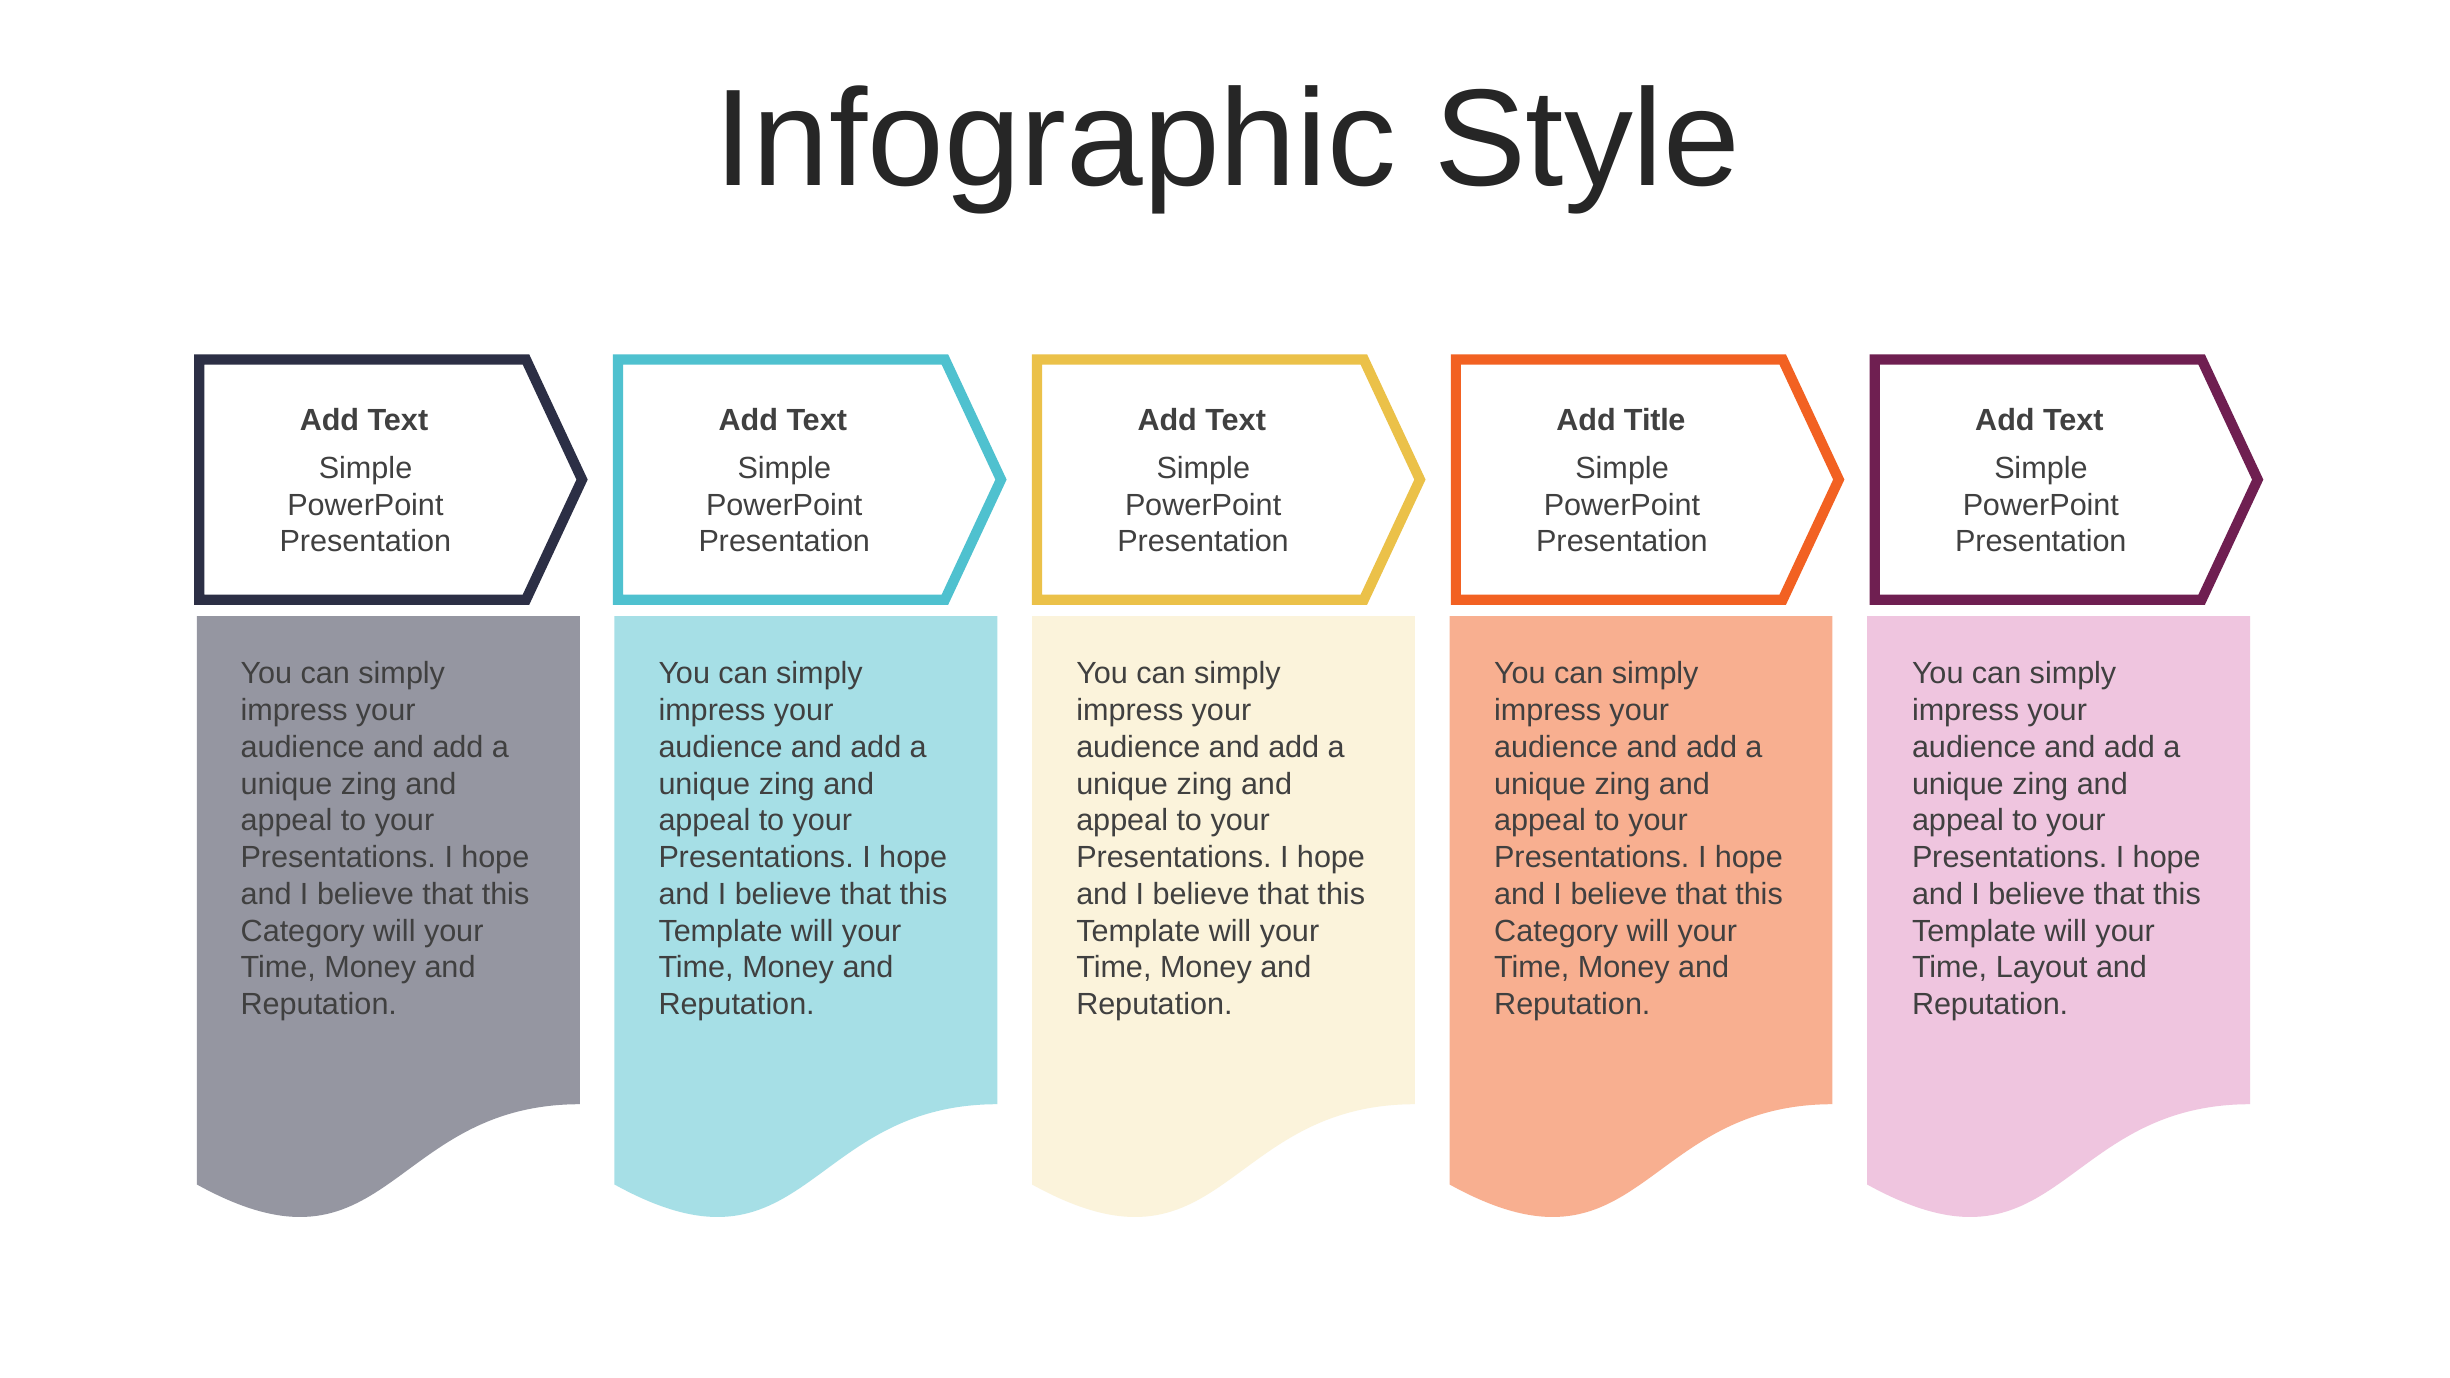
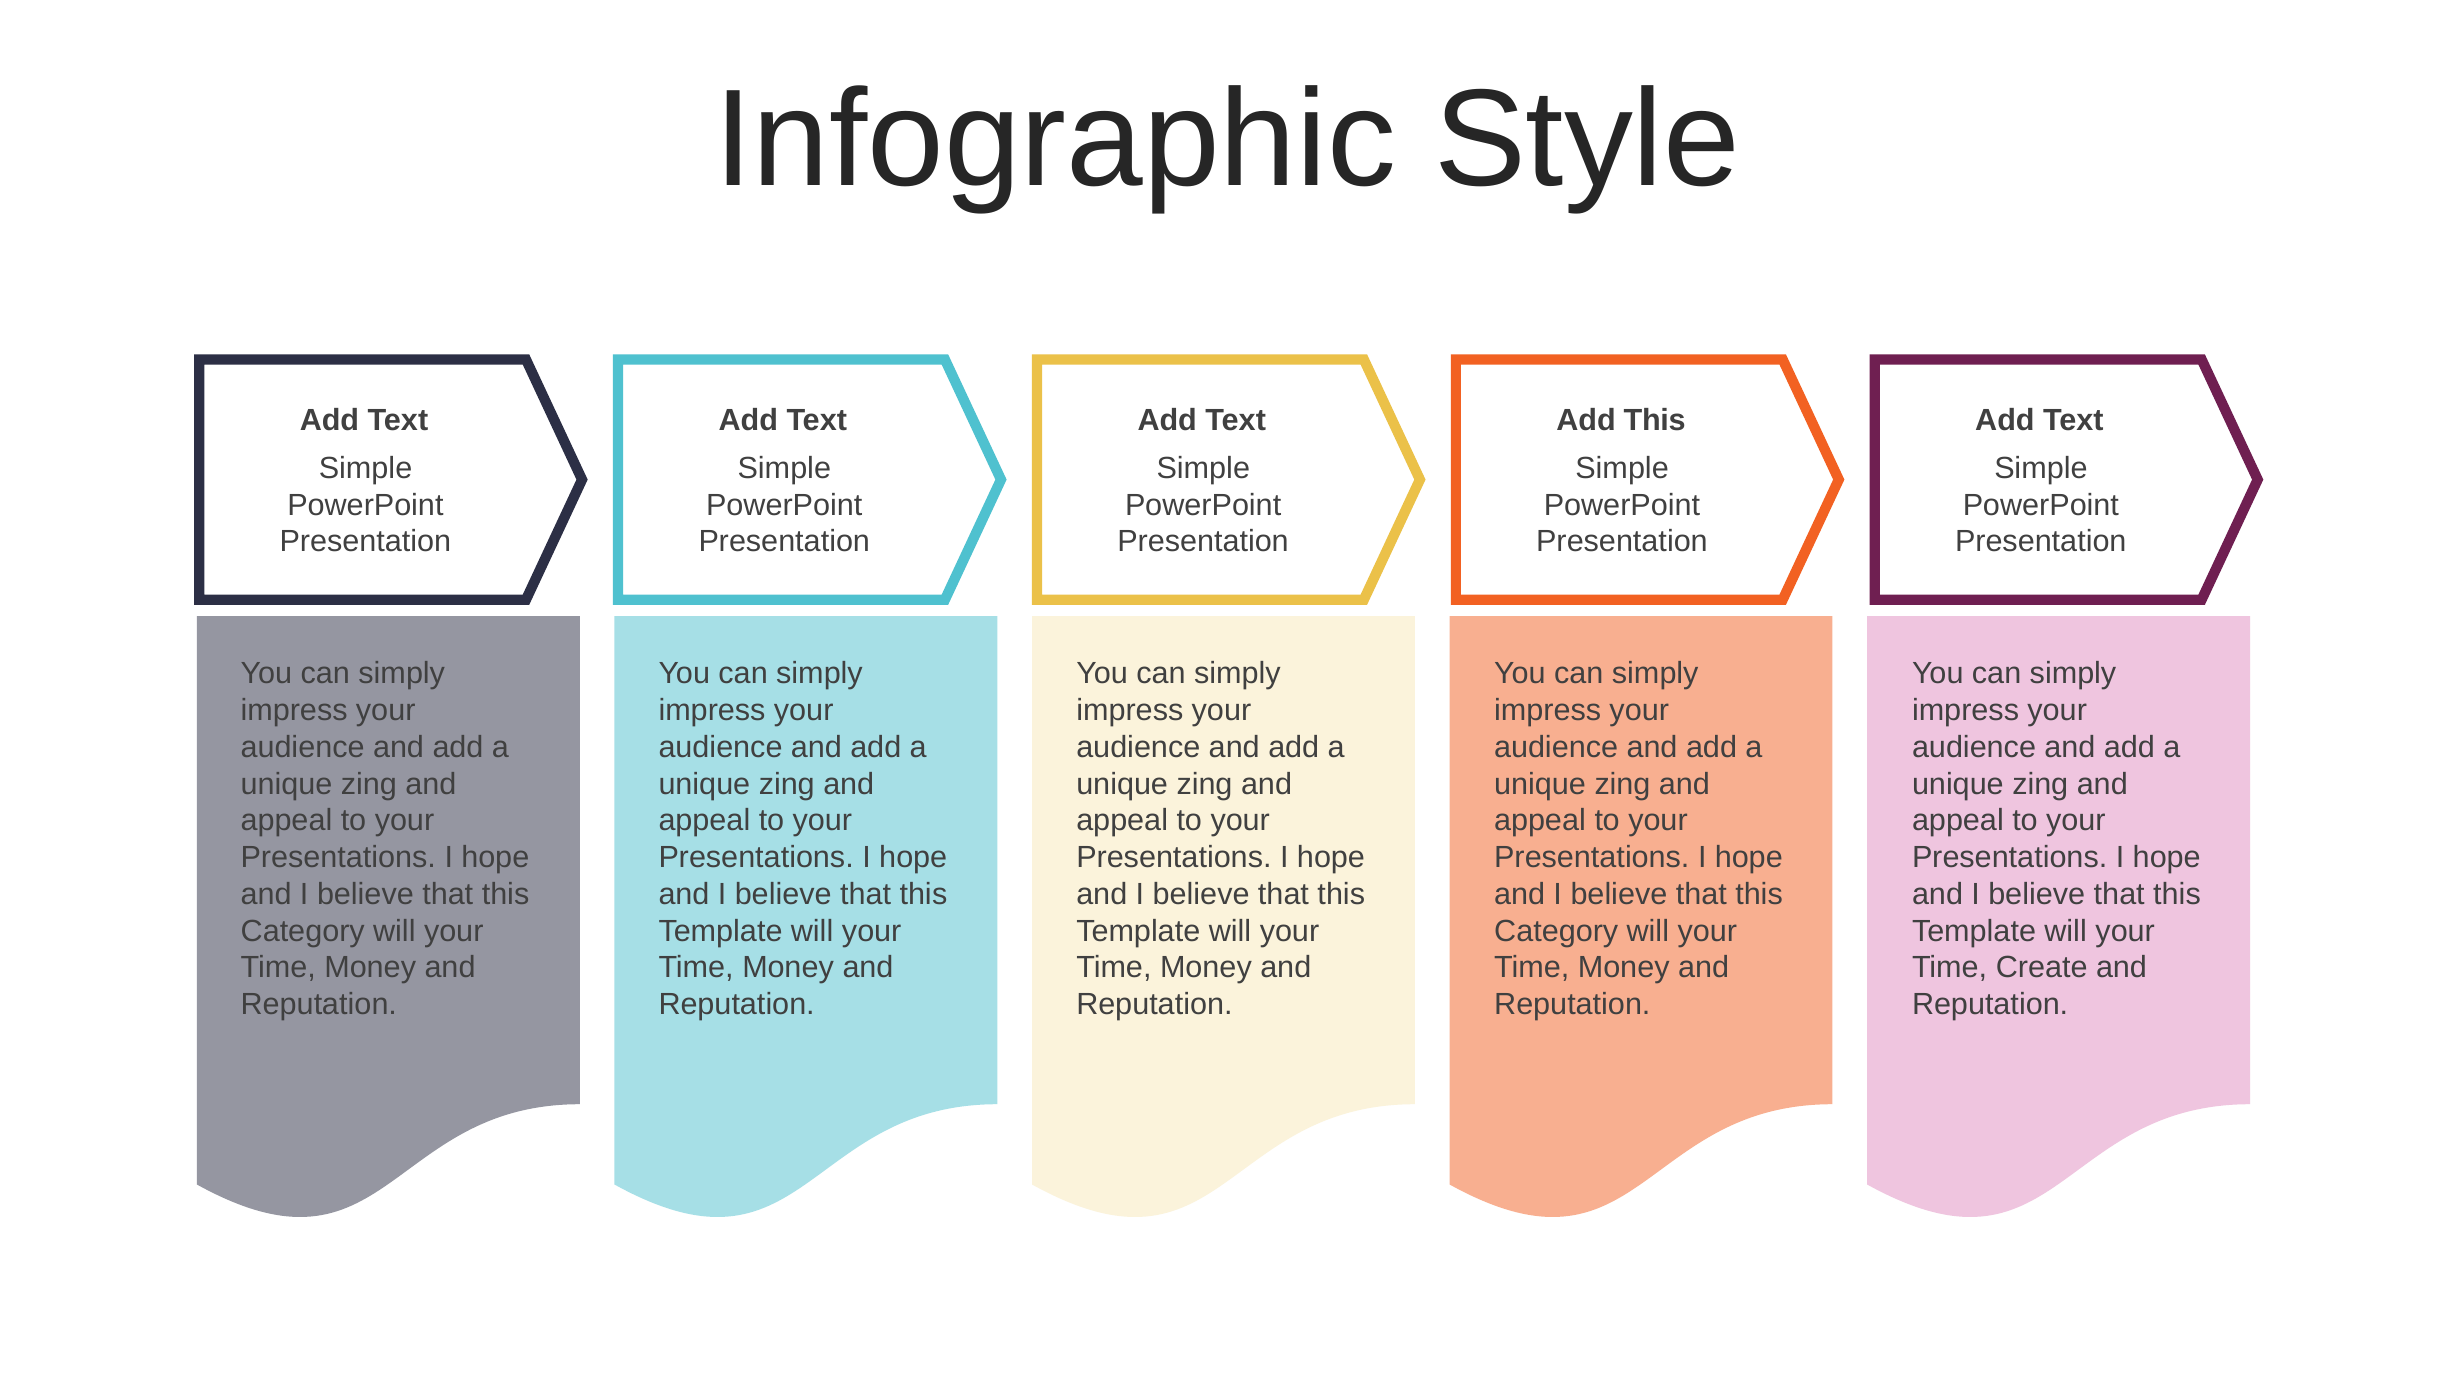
Add Title: Title -> This
Layout: Layout -> Create
